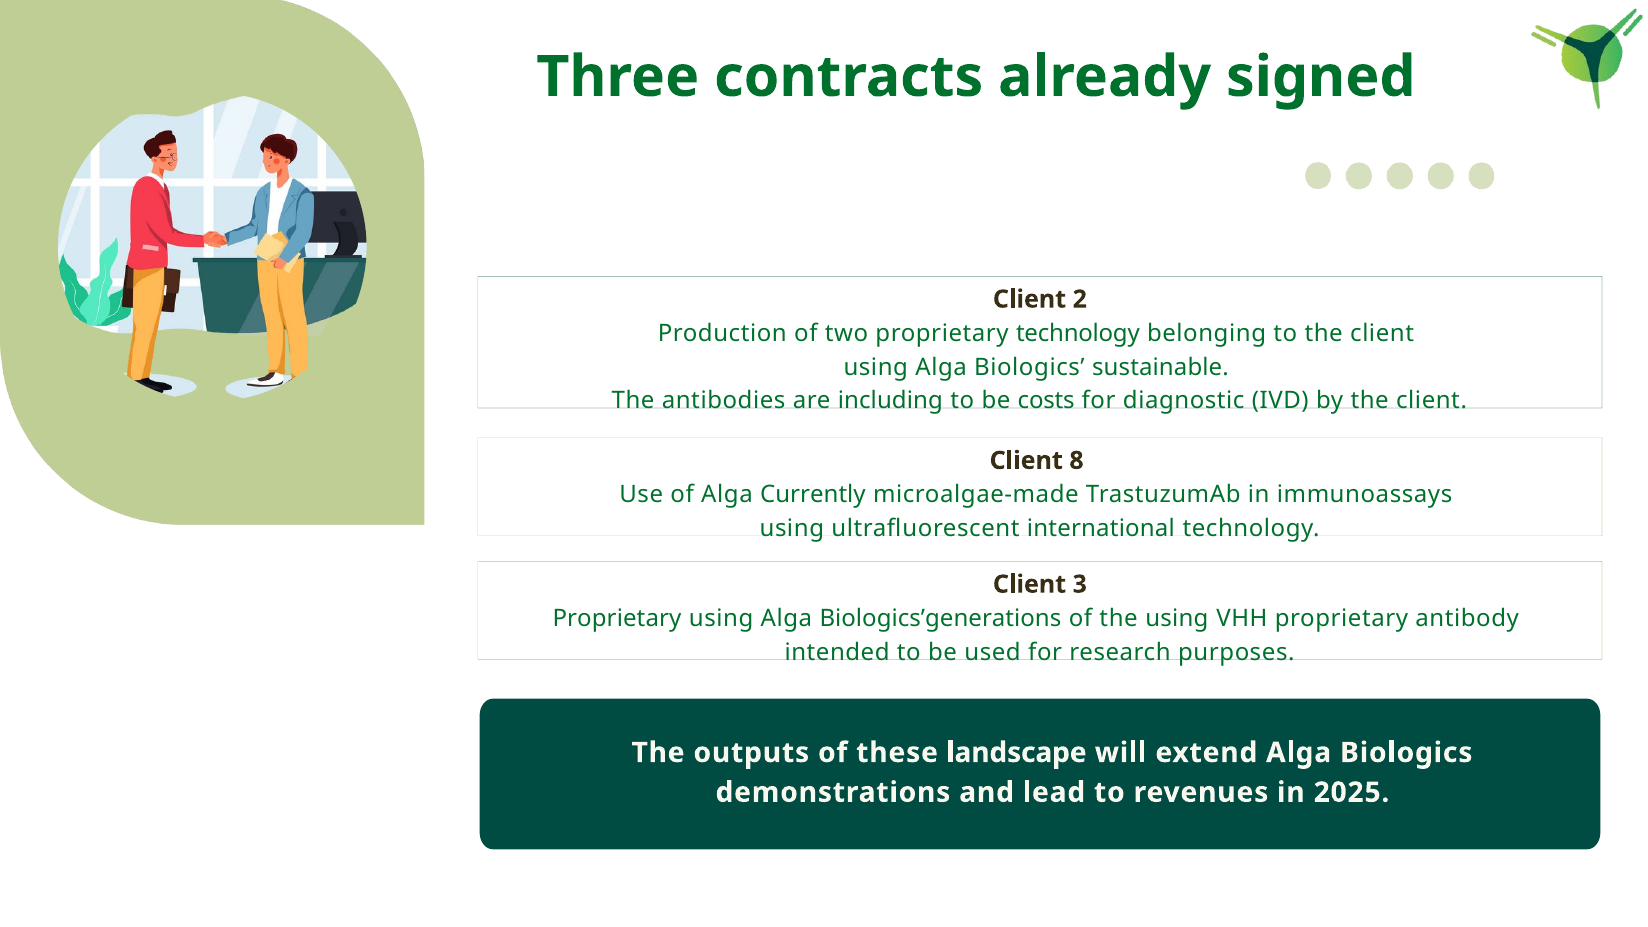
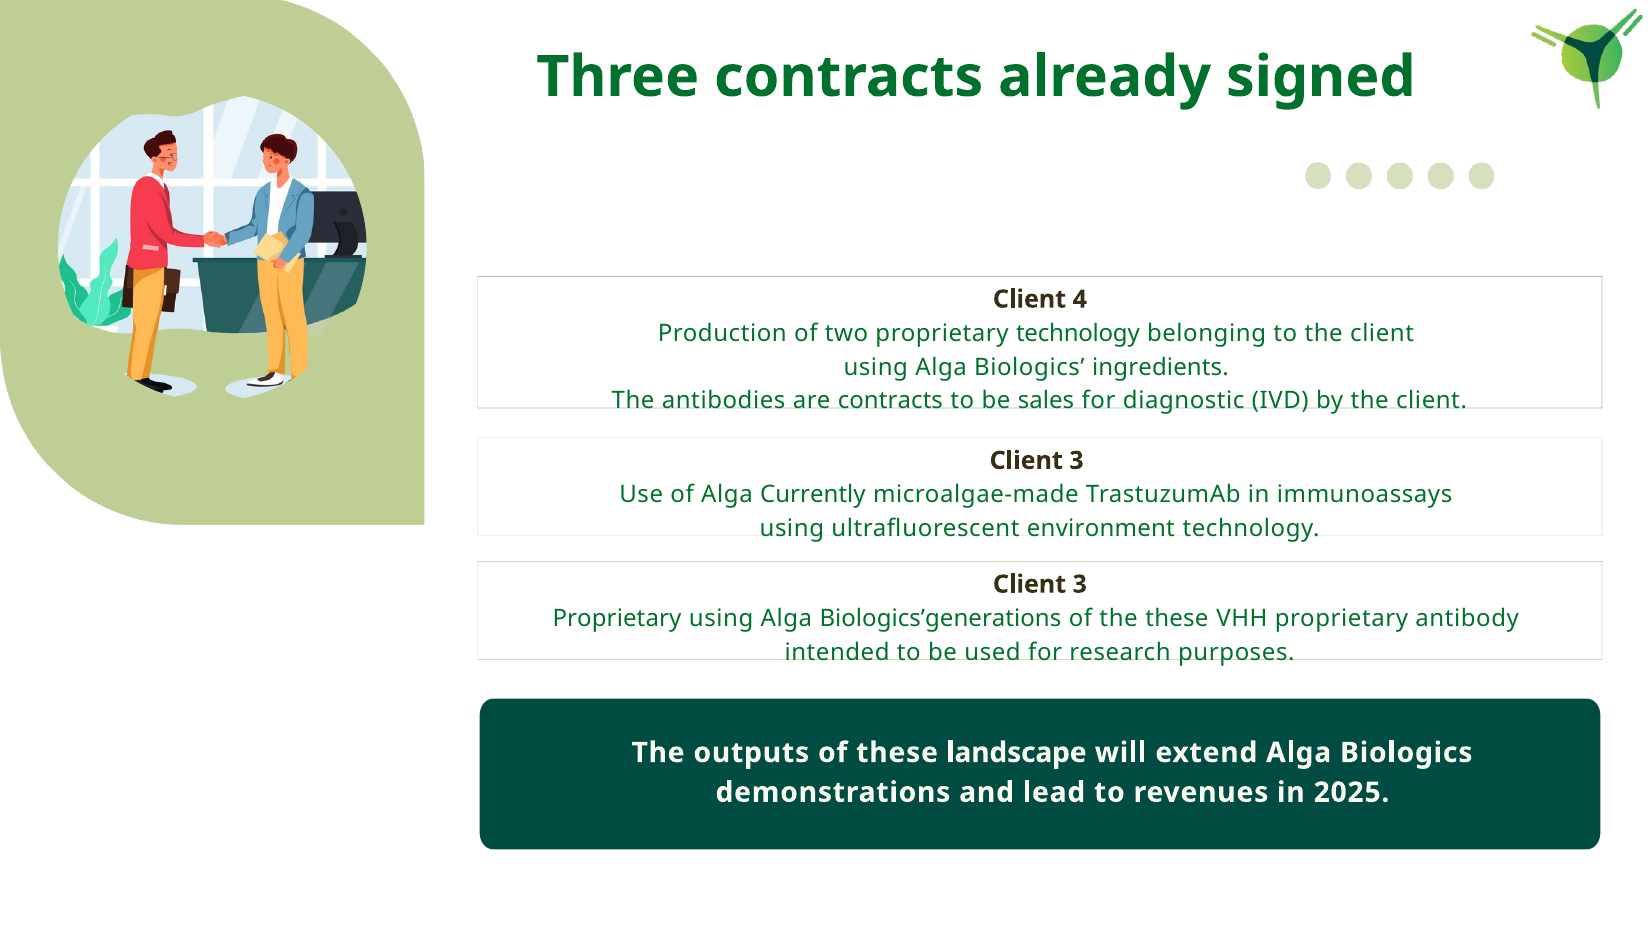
2: 2 -> 4
sustainable: sustainable -> ingredients
are including: including -> contracts
costs: costs -> sales
8 at (1077, 461): 8 -> 3
international: international -> environment
the using: using -> these
